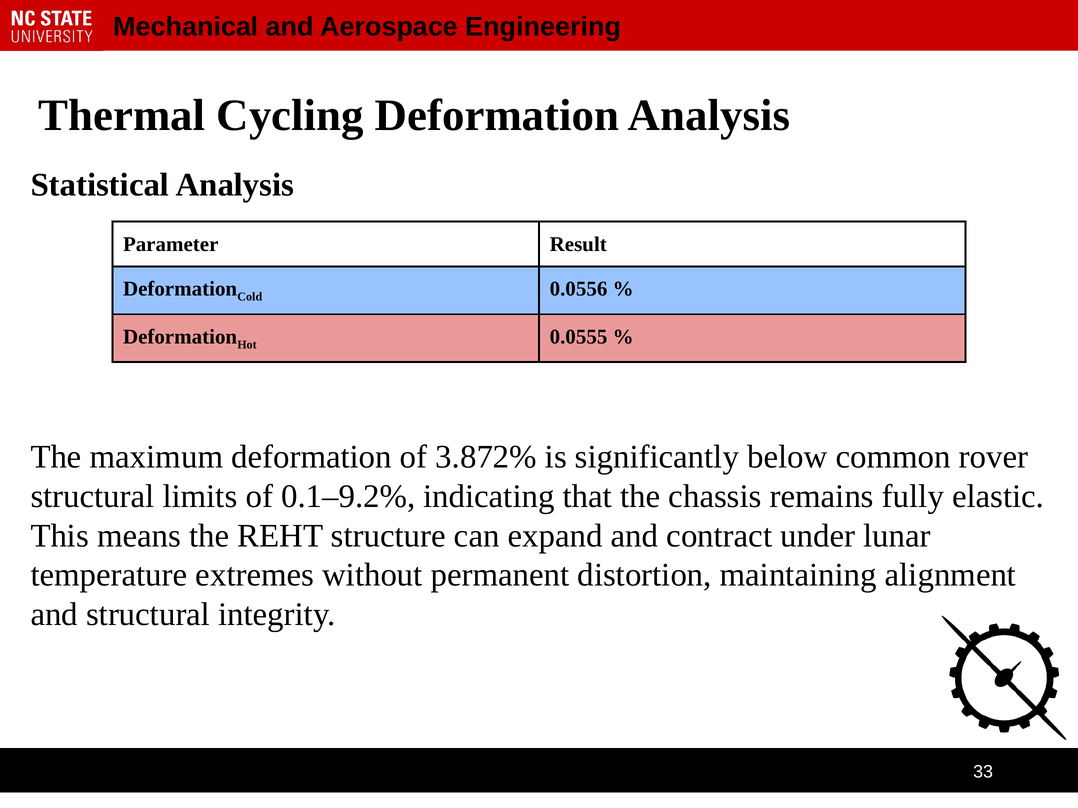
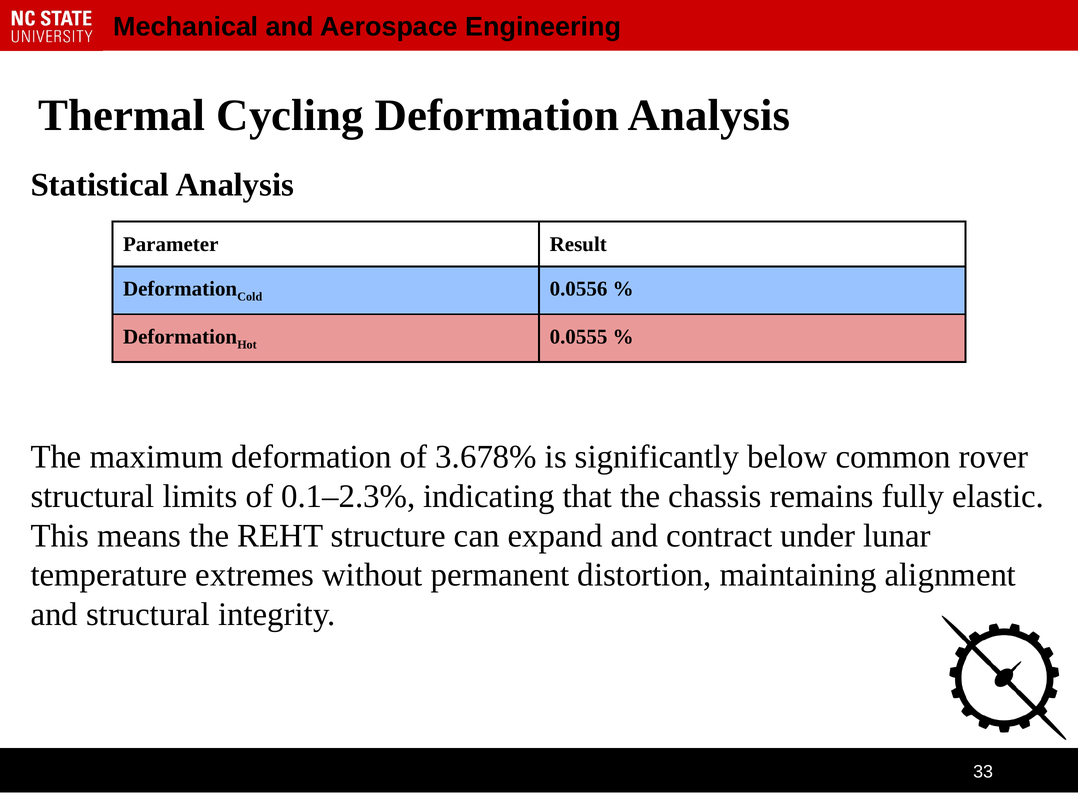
3.872%: 3.872% -> 3.678%
0.1–9.2%: 0.1–9.2% -> 0.1–2.3%
